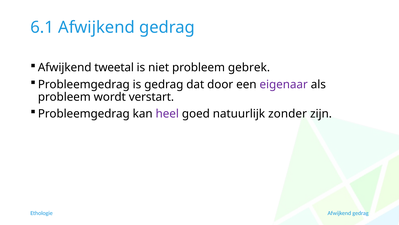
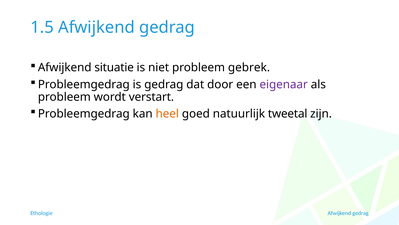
6.1: 6.1 -> 1.5
tweetal: tweetal -> situatie
heel colour: purple -> orange
zonder: zonder -> tweetal
